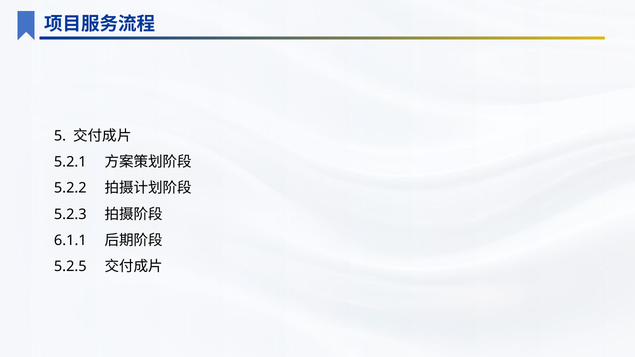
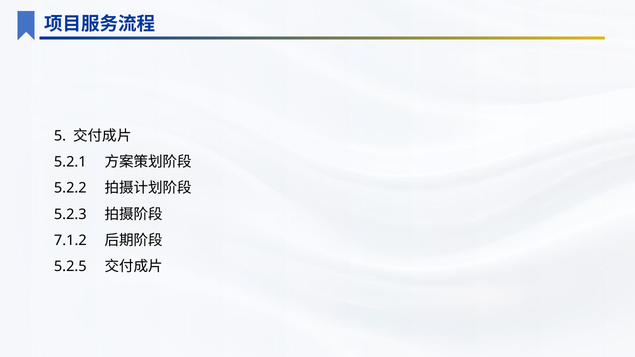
6.1.1: 6.1.1 -> 7.1.2
